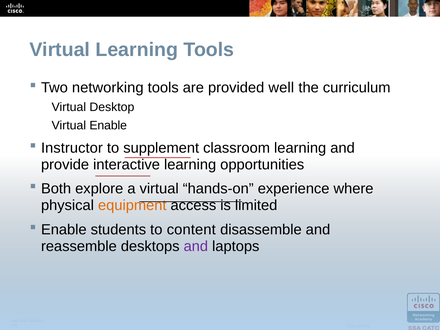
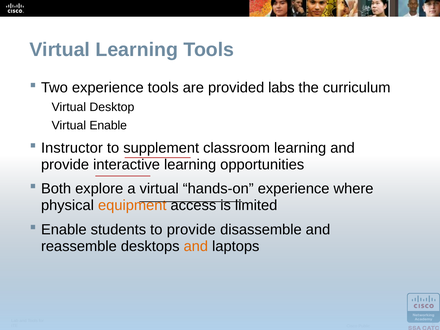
Two networking: networking -> experience
well: well -> labs
to content: content -> provide
and at (196, 246) colour: purple -> orange
